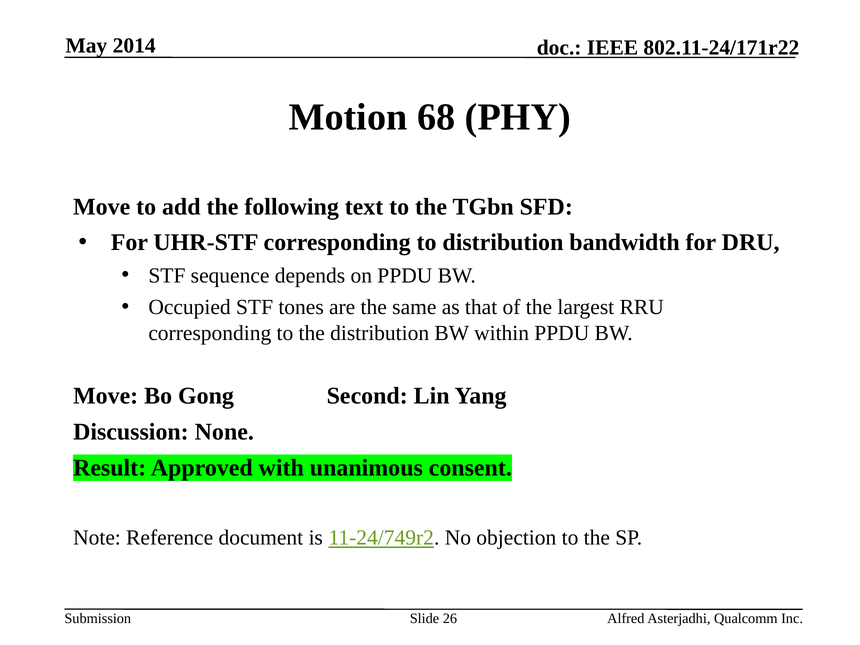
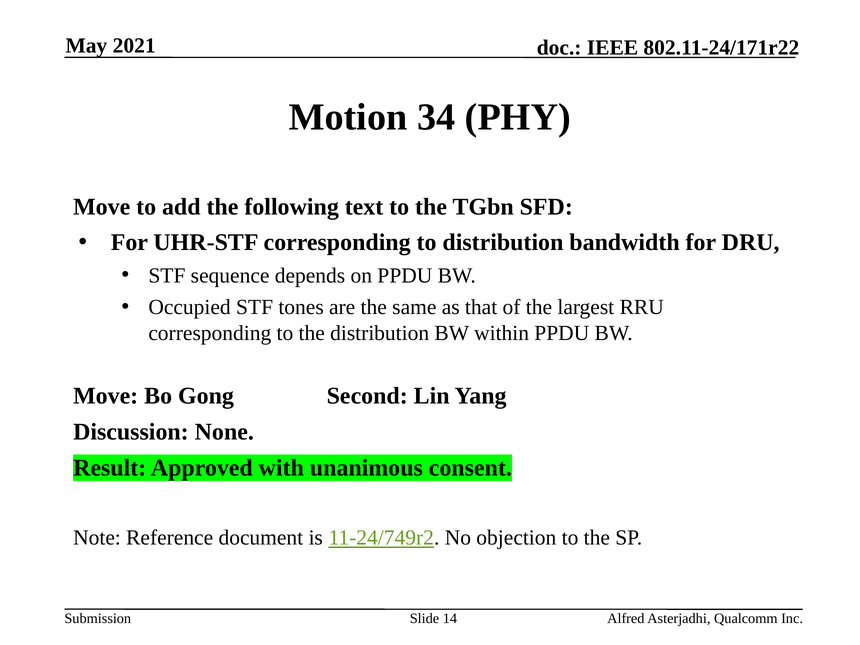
2014: 2014 -> 2021
68: 68 -> 34
26: 26 -> 14
